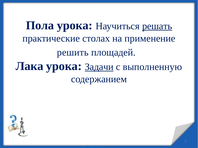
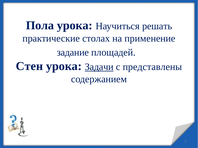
решать underline: present -> none
решить: решить -> задание
Лака: Лака -> Стен
выполненную: выполненную -> представлены
